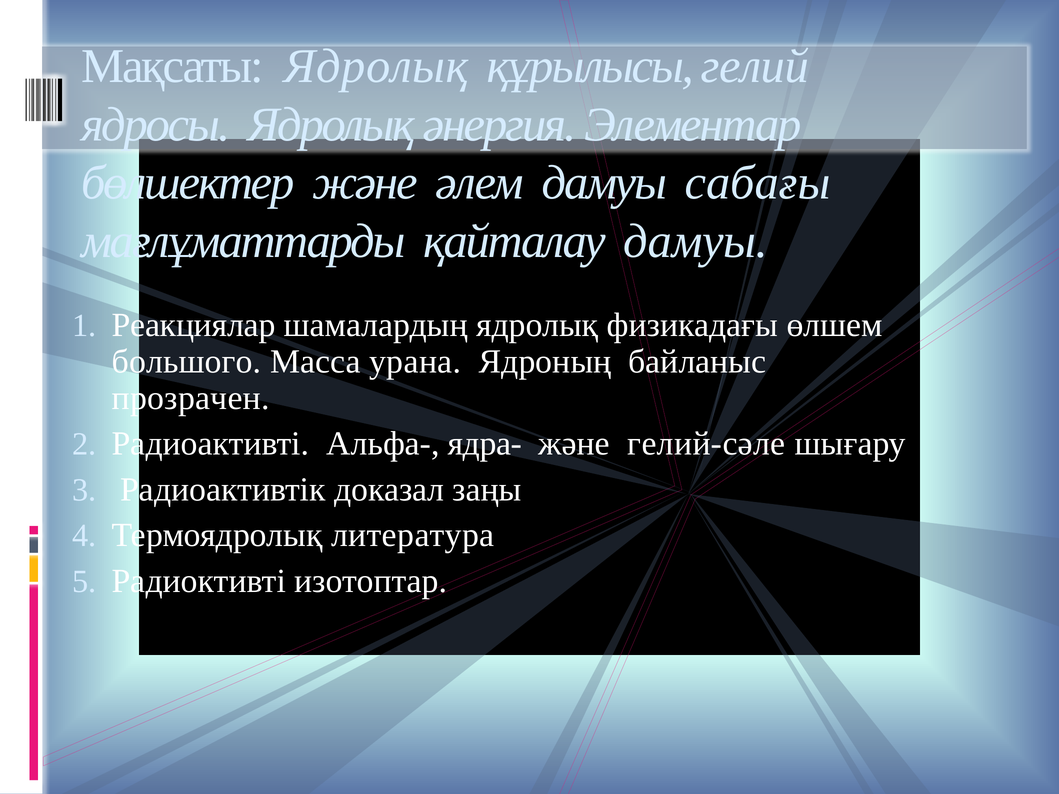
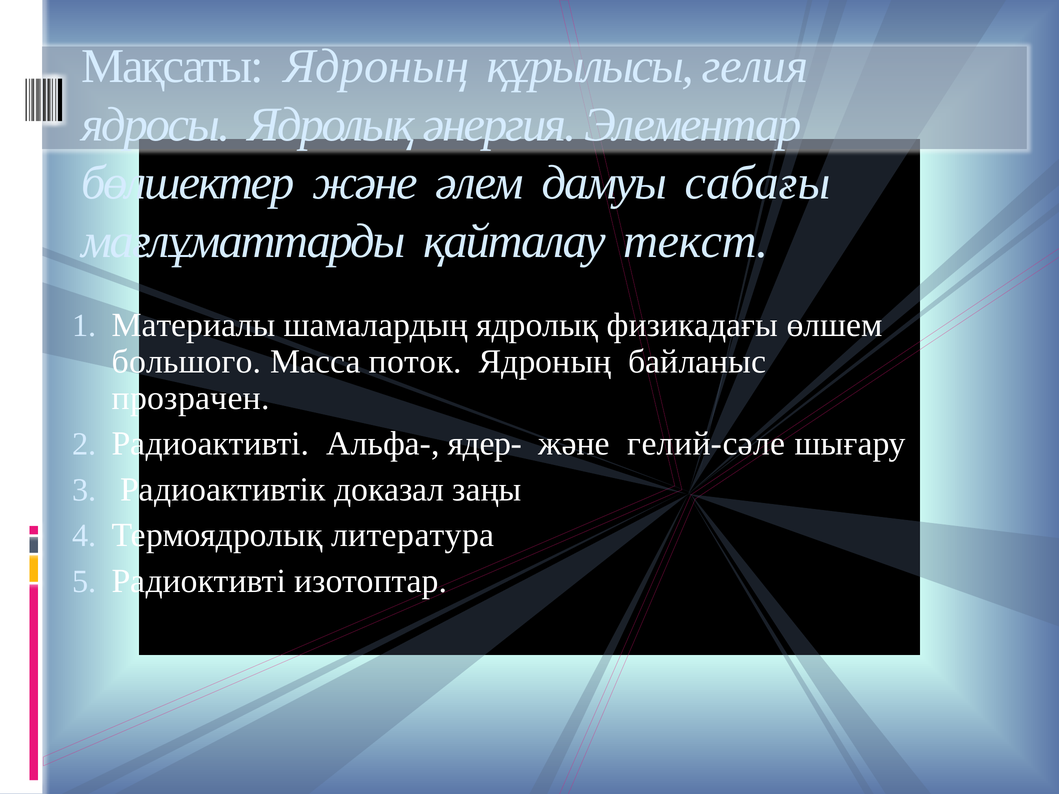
Мақсаты Ядролық: Ядролық -> Ядроның
гелий: гелий -> гелия
қайталау дамуы: дамуы -> текст
Реакциялар: Реакциялар -> Материалы
урана: урана -> поток
ядра-: ядра- -> ядер-
